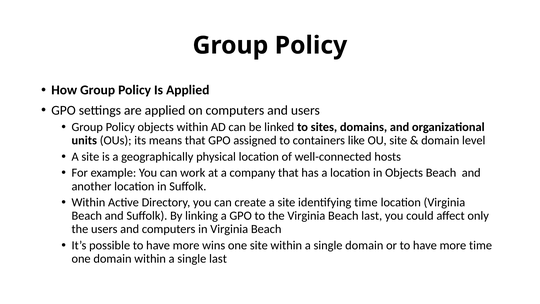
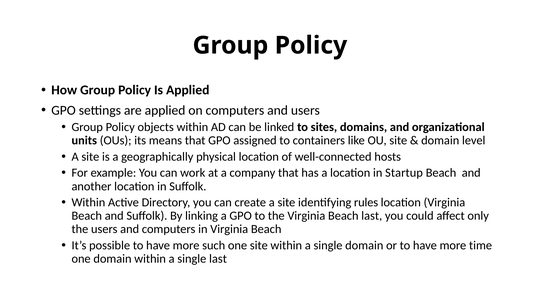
in Objects: Objects -> Startup
identifying time: time -> rules
wins: wins -> such
